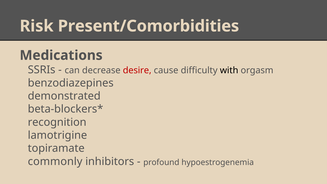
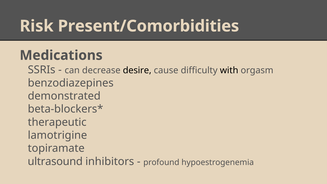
desire colour: red -> black
recognition: recognition -> therapeutic
commonly: commonly -> ultrasound
